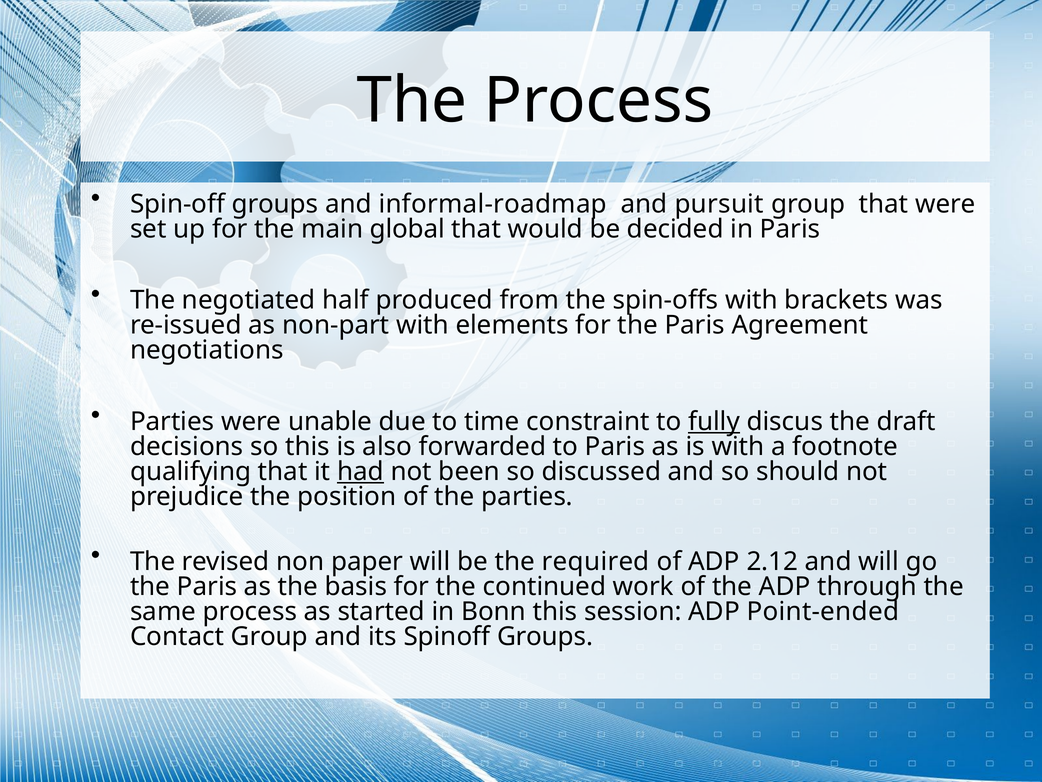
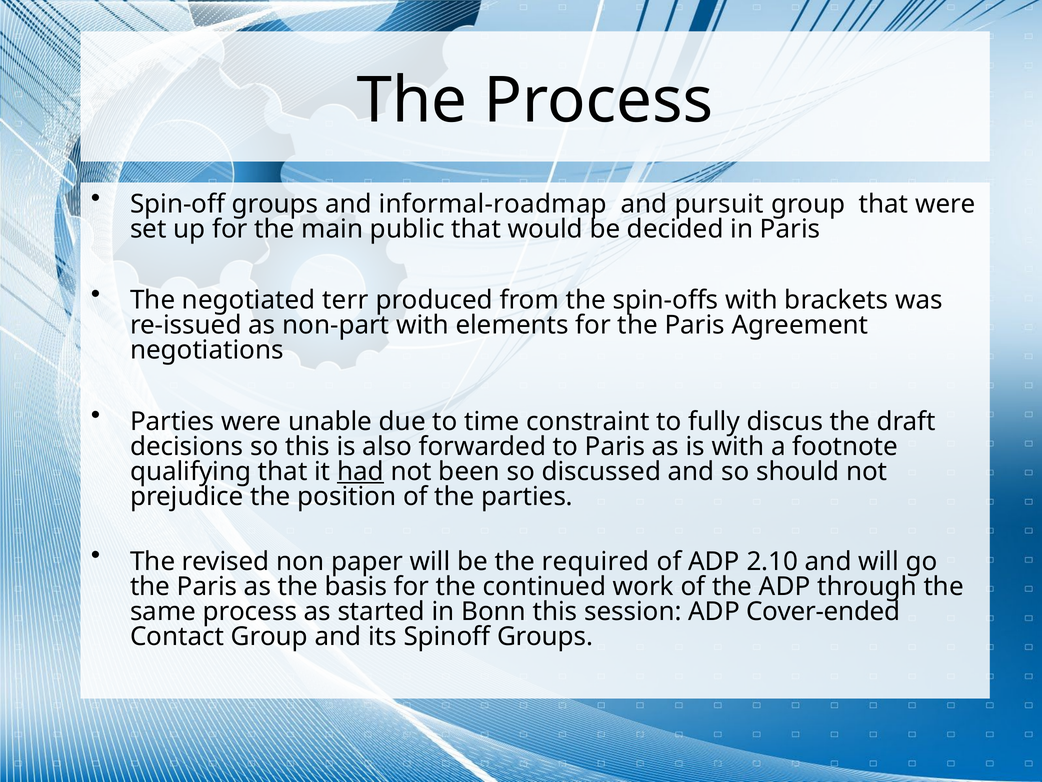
global: global -> public
half: half -> terr
fully underline: present -> none
2.12: 2.12 -> 2.10
Point-ended: Point-ended -> Cover-ended
